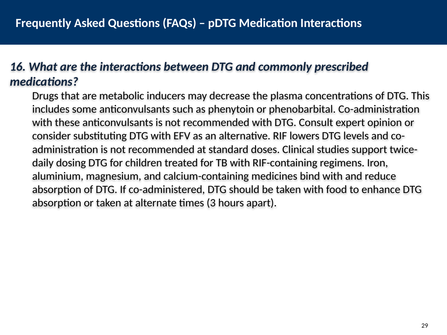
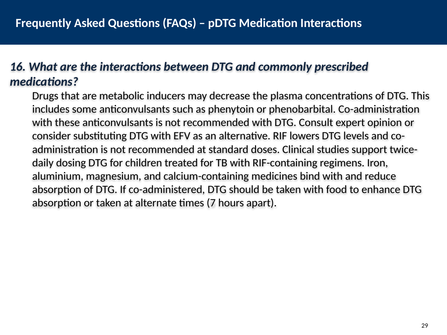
3: 3 -> 7
